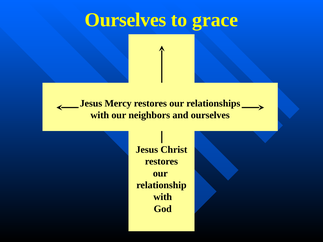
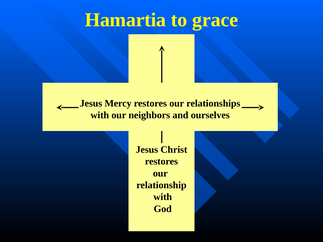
Ourselves at (125, 20): Ourselves -> Hamartia
